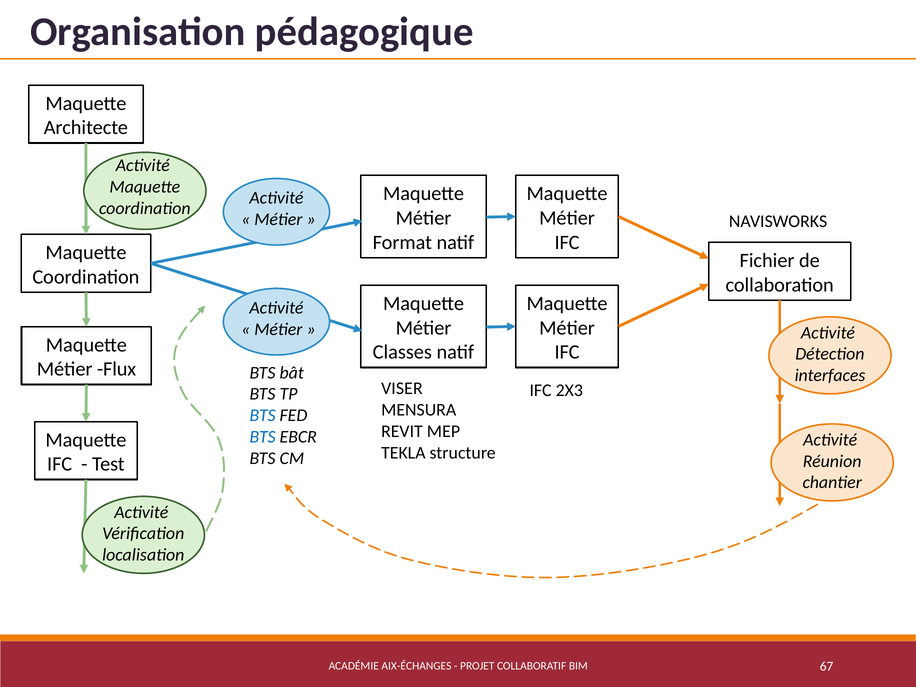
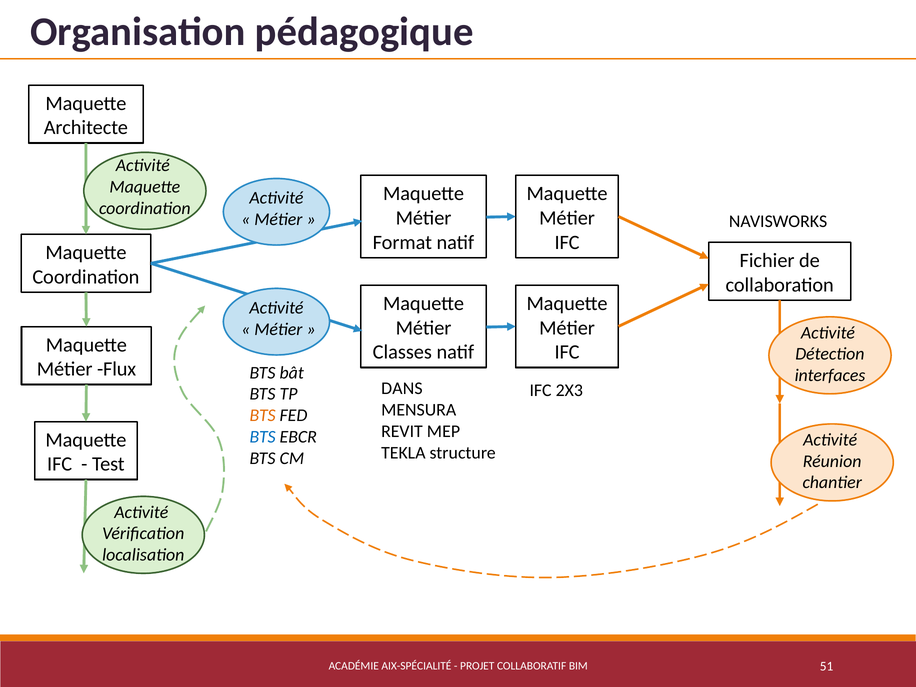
VISER: VISER -> DANS
BTS at (263, 415) colour: blue -> orange
AIX-ÉCHANGES: AIX-ÉCHANGES -> AIX-SPÉCIALITÉ
67: 67 -> 51
